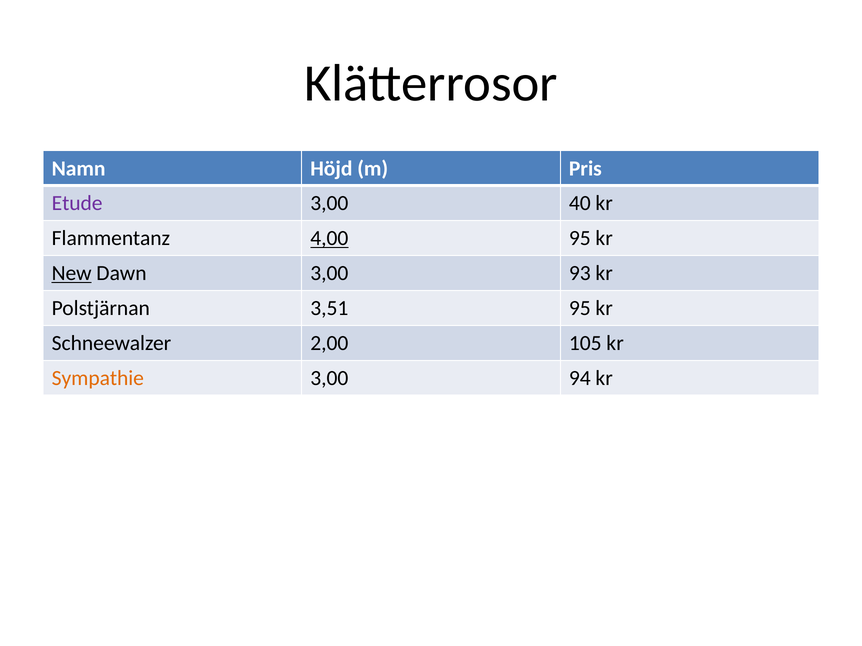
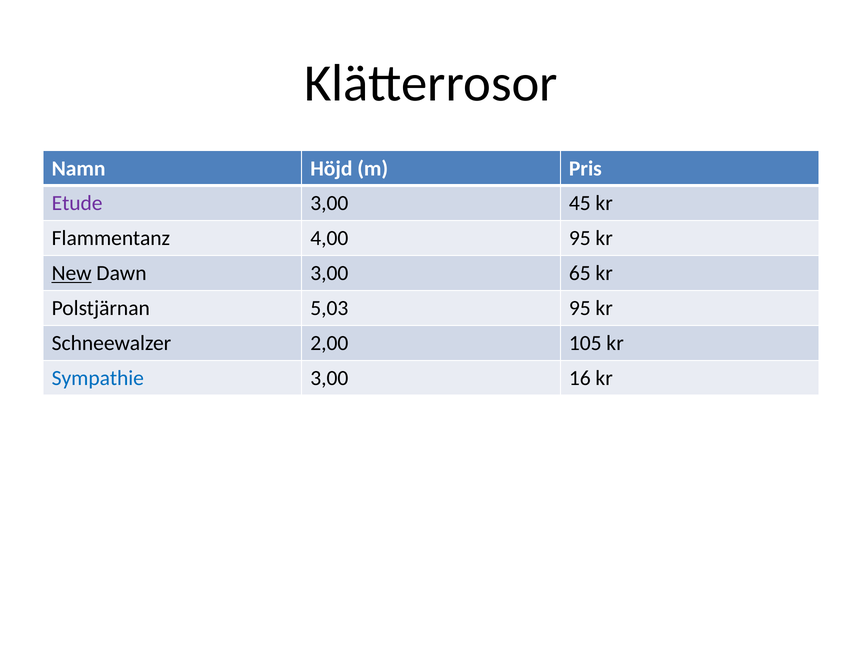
40: 40 -> 45
4,00 underline: present -> none
93: 93 -> 65
3,51: 3,51 -> 5,03
Sympathie colour: orange -> blue
94: 94 -> 16
